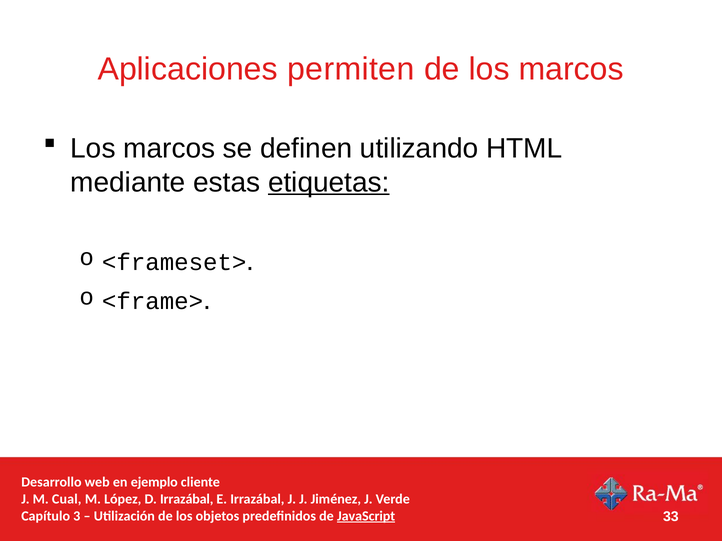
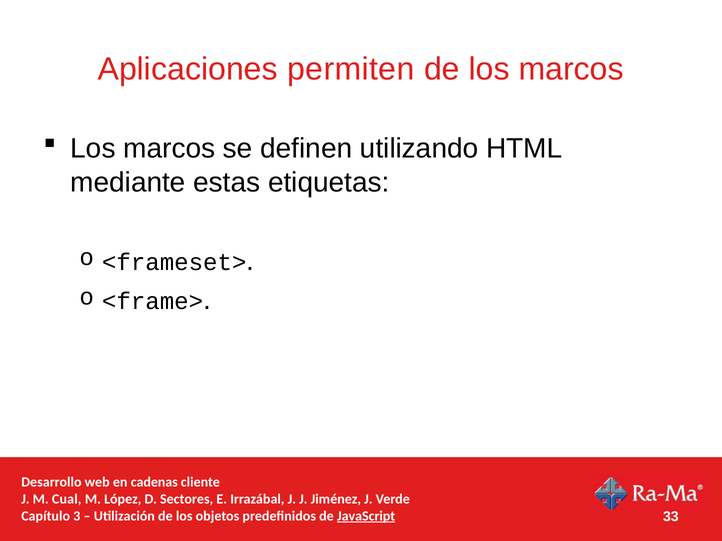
etiquetas underline: present -> none
ejemplo: ejemplo -> cadenas
D Irrazábal: Irrazábal -> Sectores
